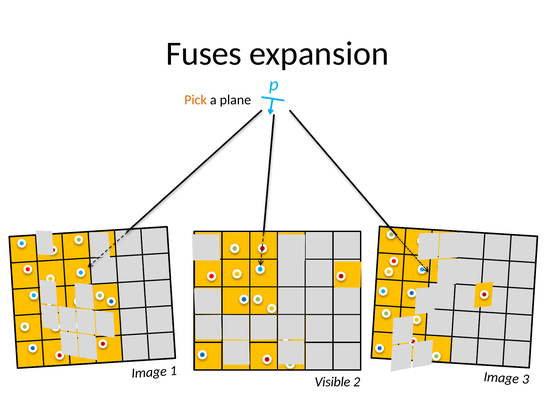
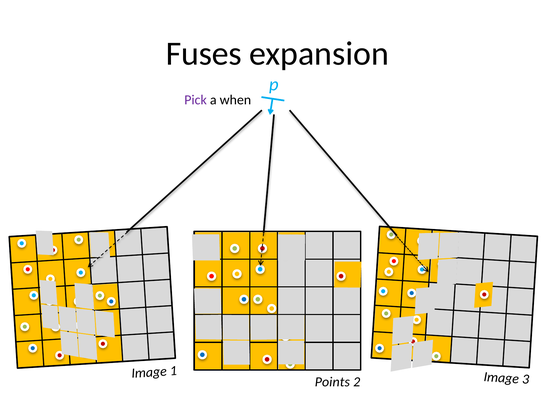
Pick colour: orange -> purple
plane: plane -> when
Visible: Visible -> Points
